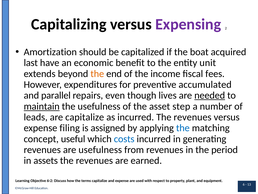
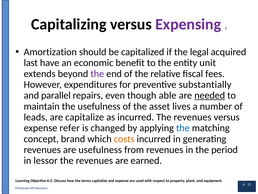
boat: boat -> legal
the at (97, 74) colour: orange -> purple
income: income -> relative
accumulated: accumulated -> substantially
lives: lives -> able
maintain underline: present -> none
step: step -> lives
filing: filing -> refer
assigned: assigned -> changed
useful: useful -> brand
costs colour: blue -> orange
assets: assets -> lessor
